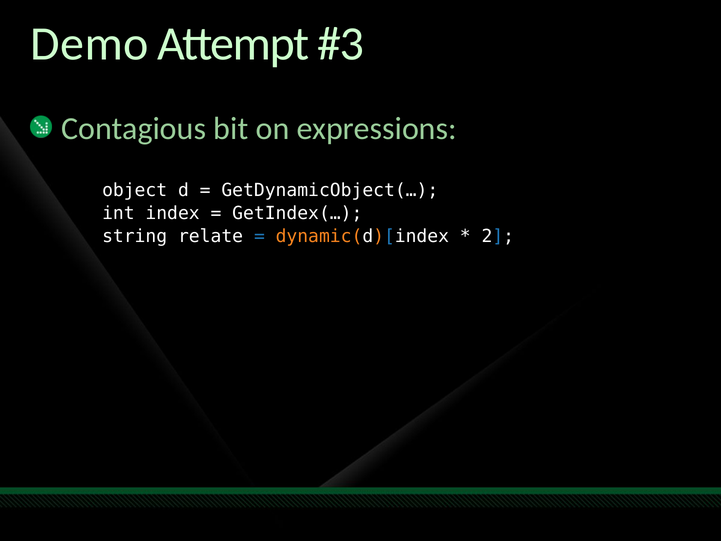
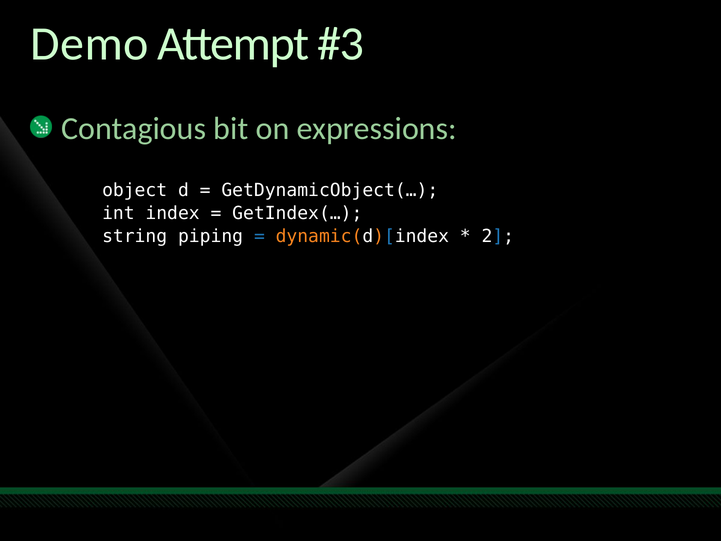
relate: relate -> piping
